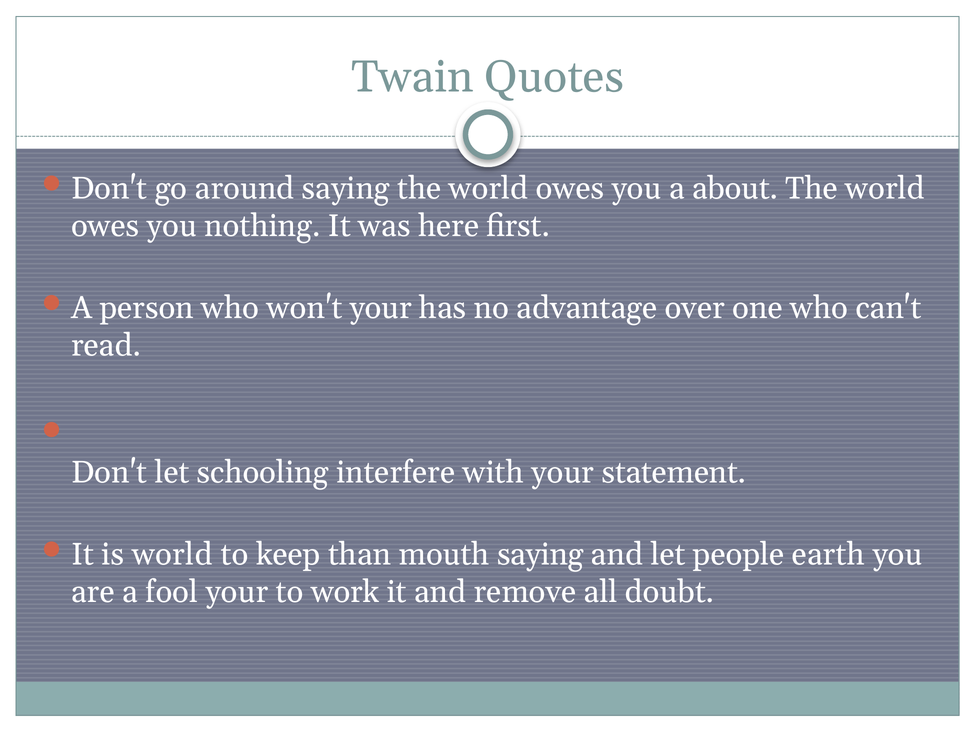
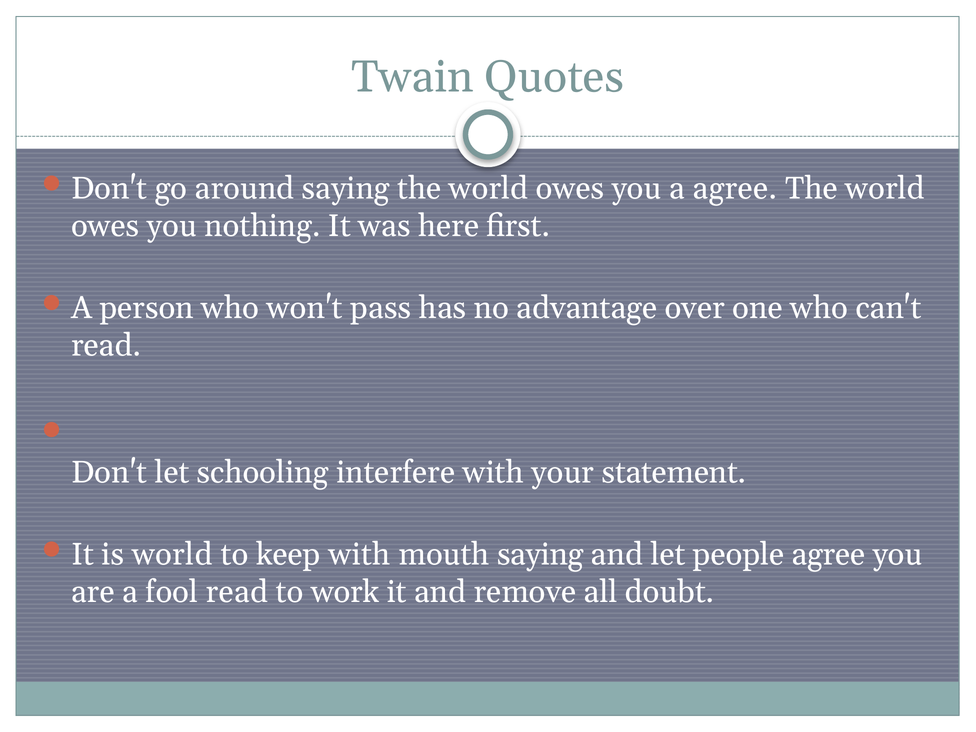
a about: about -> agree
won't your: your -> pass
keep than: than -> with
people earth: earth -> agree
fool your: your -> read
